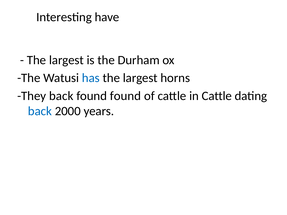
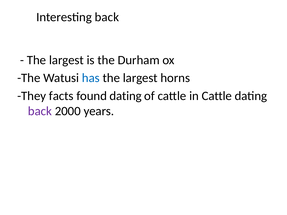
Interesting have: have -> back
They back: back -> facts
found found: found -> dating
back at (40, 111) colour: blue -> purple
